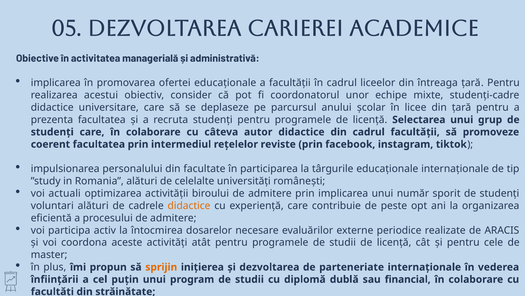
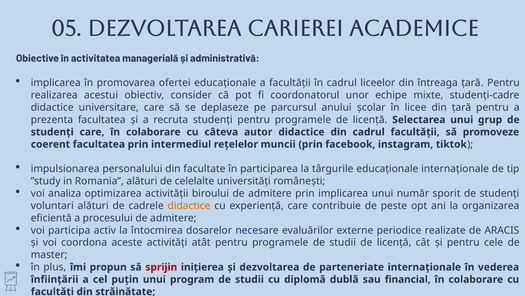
reviste: reviste -> muncii
actuali: actuali -> analiza
sprijin colour: orange -> red
